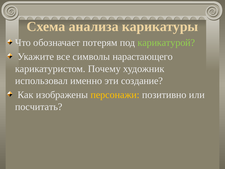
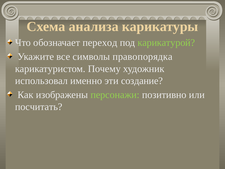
потерям: потерям -> переход
нарастающего: нарастающего -> правопорядка
персонажи colour: yellow -> light green
